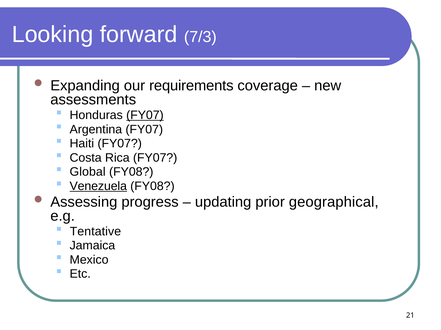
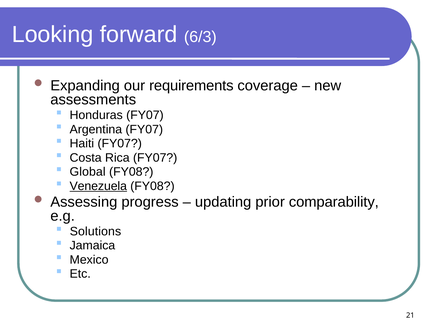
7/3: 7/3 -> 6/3
FY07 at (145, 115) underline: present -> none
geographical: geographical -> comparability
Tentative: Tentative -> Solutions
